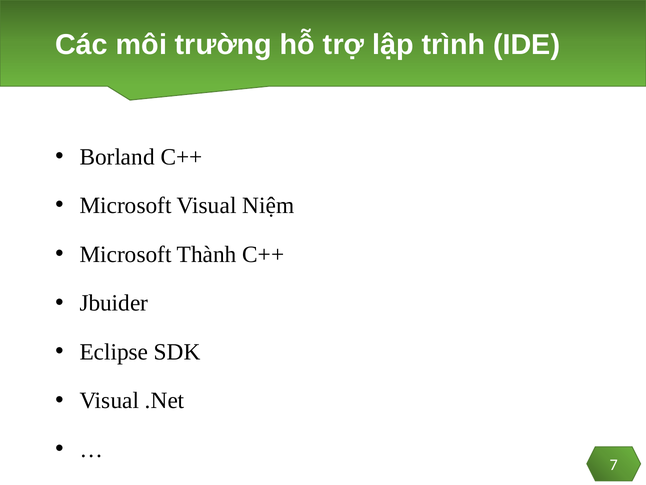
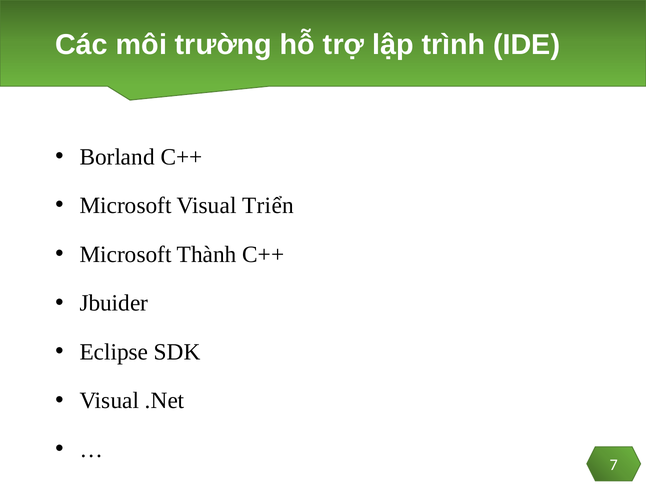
Niệm: Niệm -> Triển
